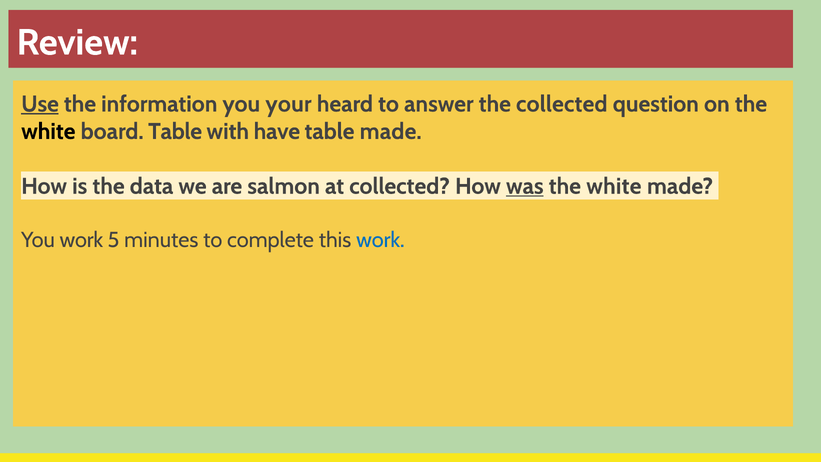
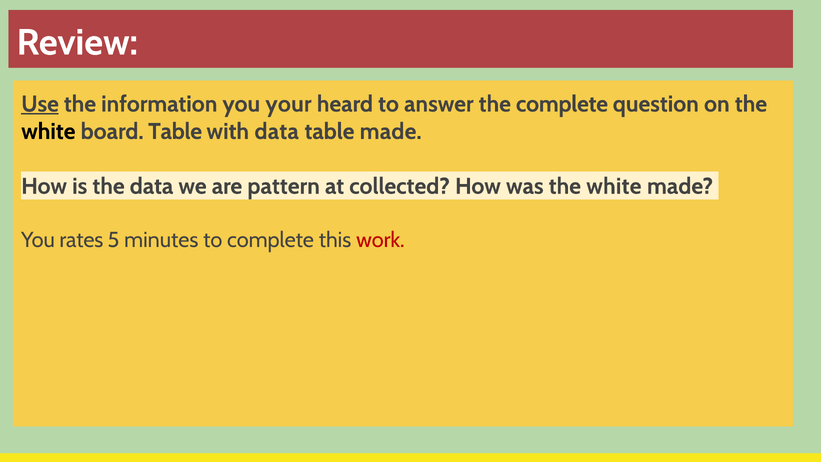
the collected: collected -> complete
with have: have -> data
salmon: salmon -> pattern
was underline: present -> none
You work: work -> rates
work at (380, 240) colour: blue -> red
